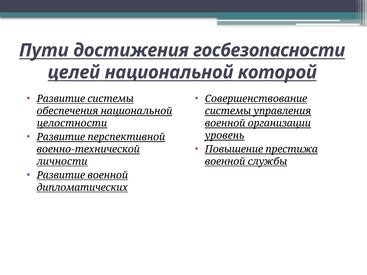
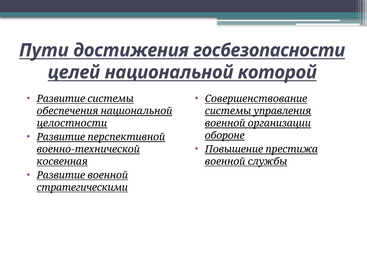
уровень: уровень -> обороне
личности: личности -> косвенная
дипломатических: дипломатических -> стратегическими
